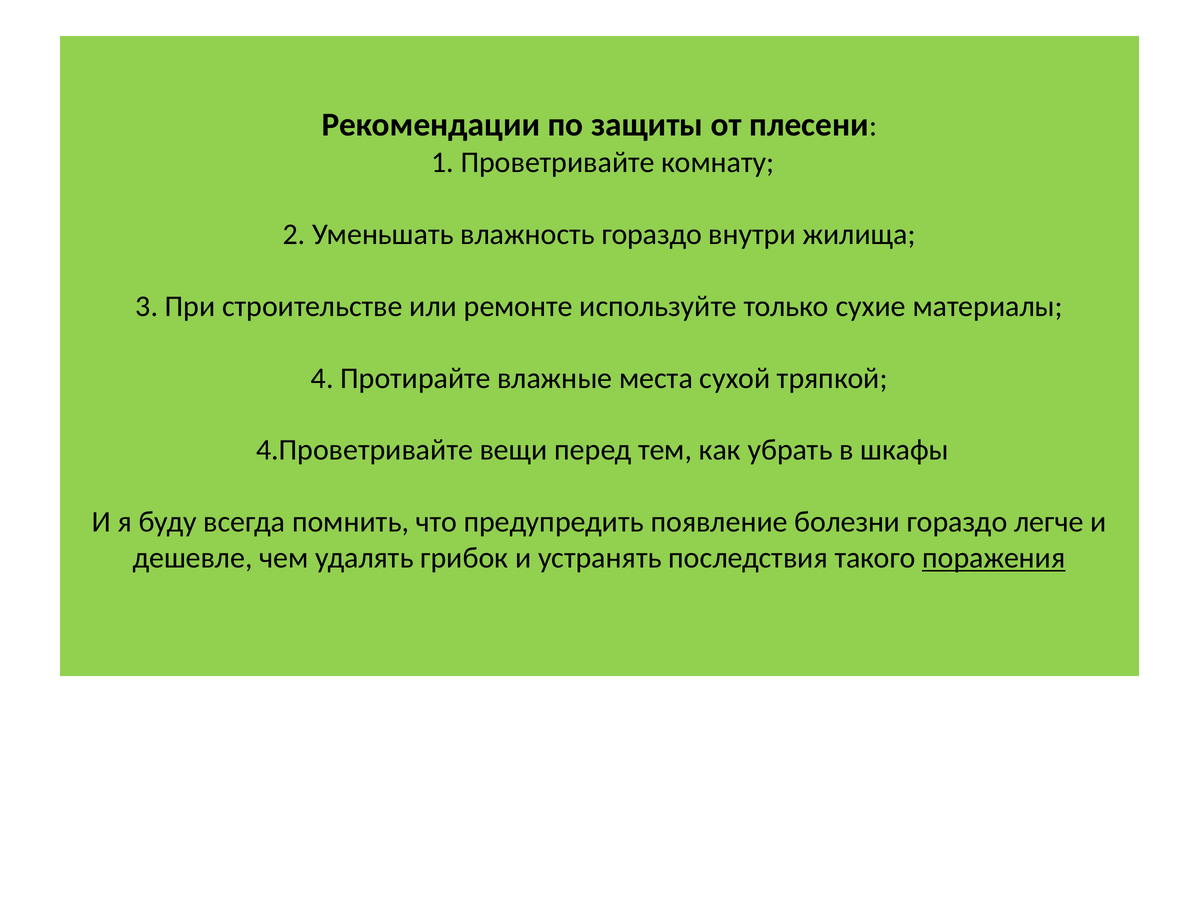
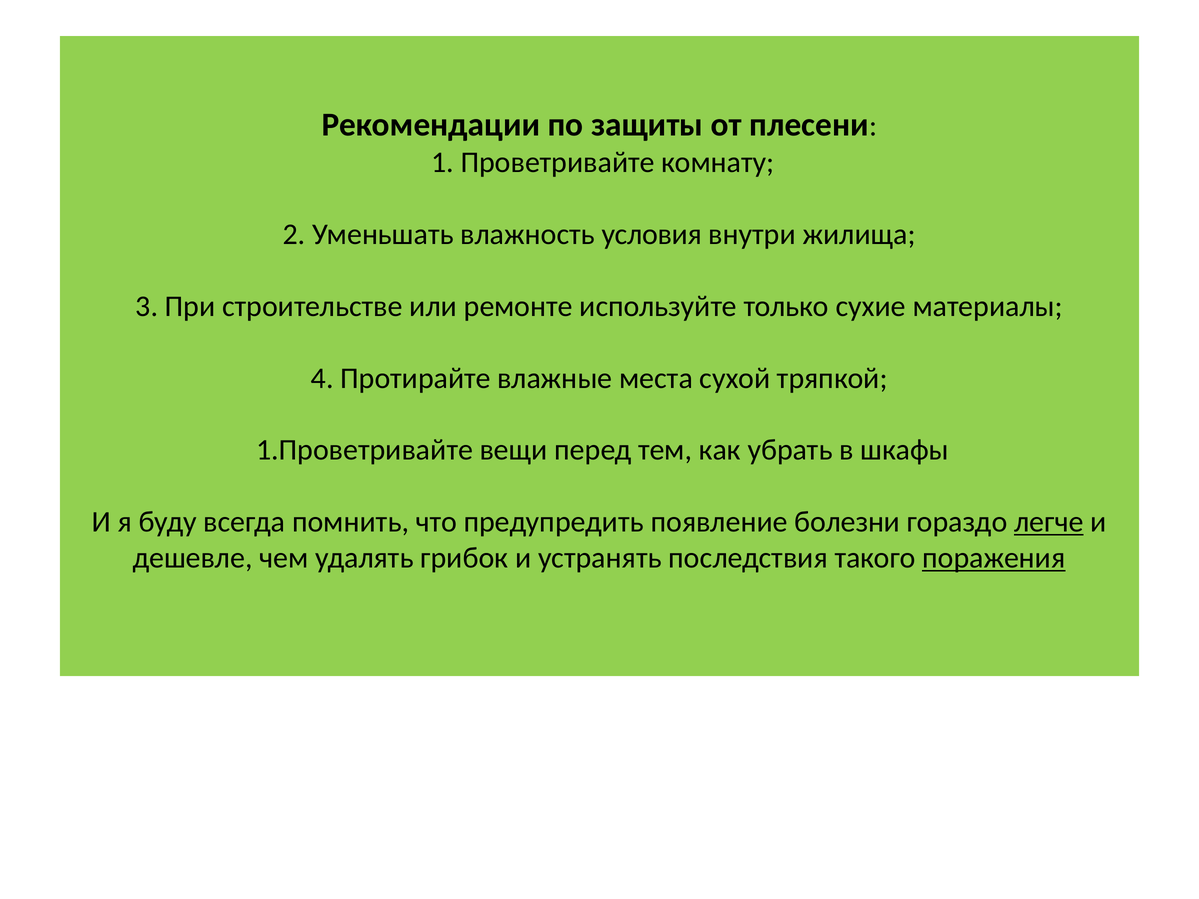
влажность гораздо: гораздо -> условия
4.Проветривайте: 4.Проветривайте -> 1.Проветривайте
легче underline: none -> present
